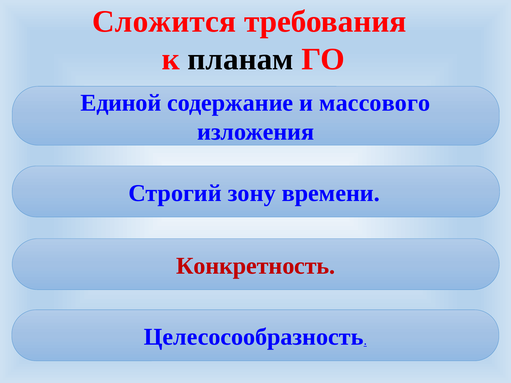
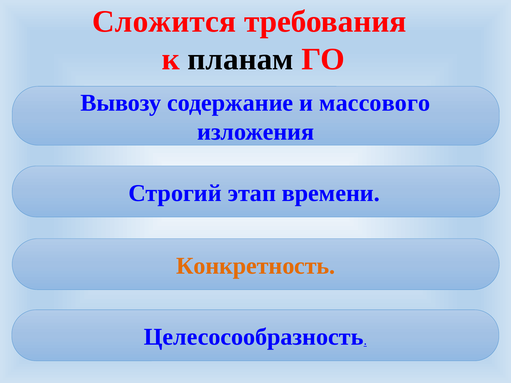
Единой: Единой -> Вывозу
зону: зону -> этап
Конкретность colour: red -> orange
